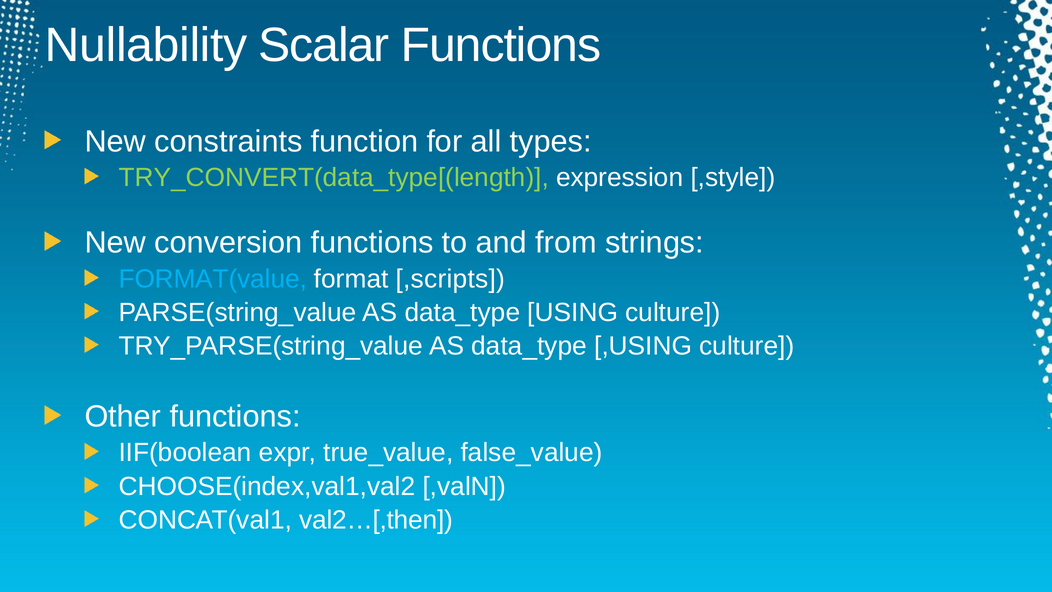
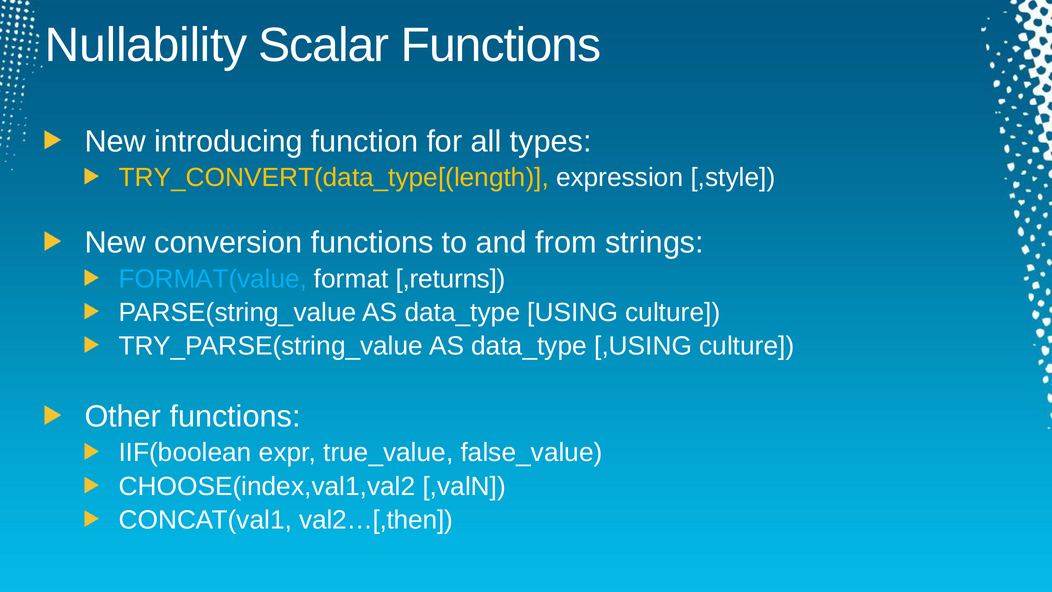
constraints: constraints -> introducing
TRY_CONVERT(data_type[(length colour: light green -> yellow
,scripts: ,scripts -> ,returns
